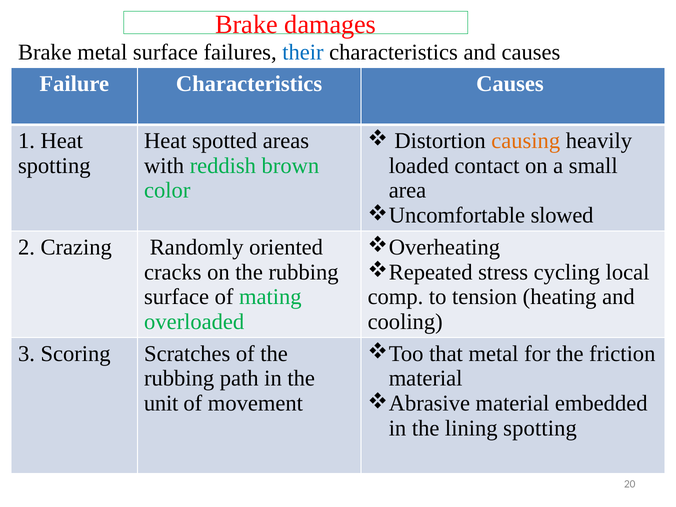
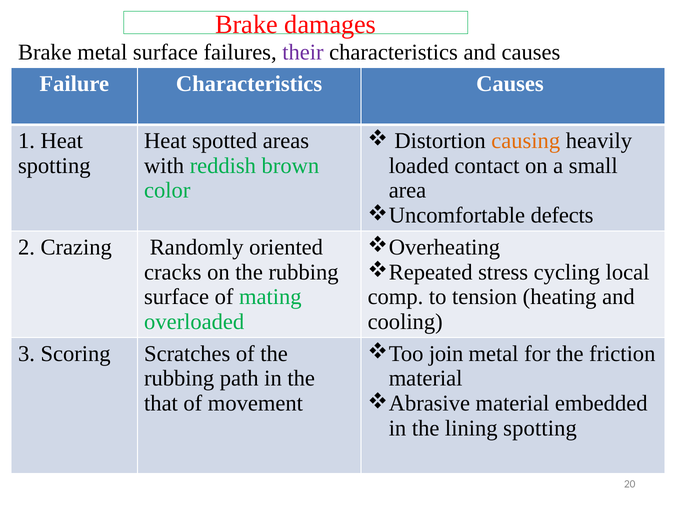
their colour: blue -> purple
slowed: slowed -> defects
that: that -> join
unit: unit -> that
